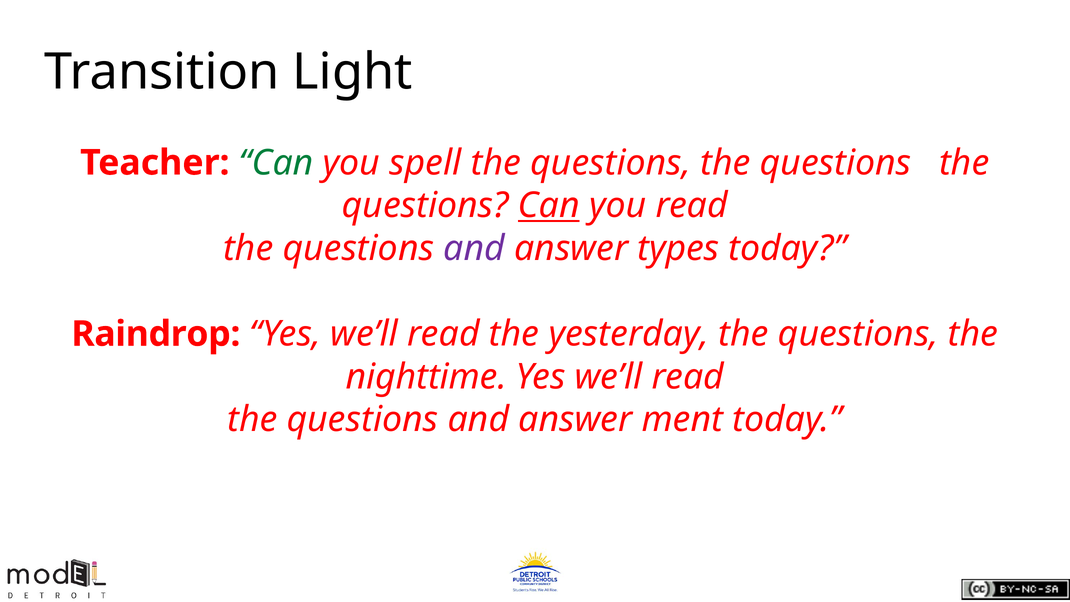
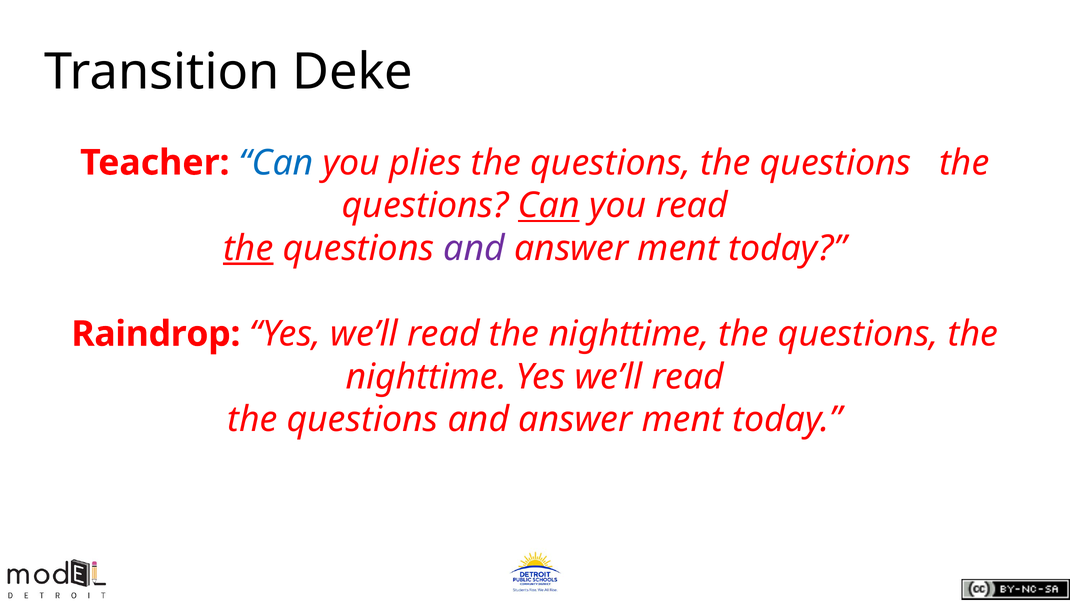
Light: Light -> Deke
Can at (276, 163) colour: green -> blue
spell: spell -> plies
the at (248, 248) underline: none -> present
types at (678, 248): types -> ment
read the yesterday: yesterday -> nighttime
